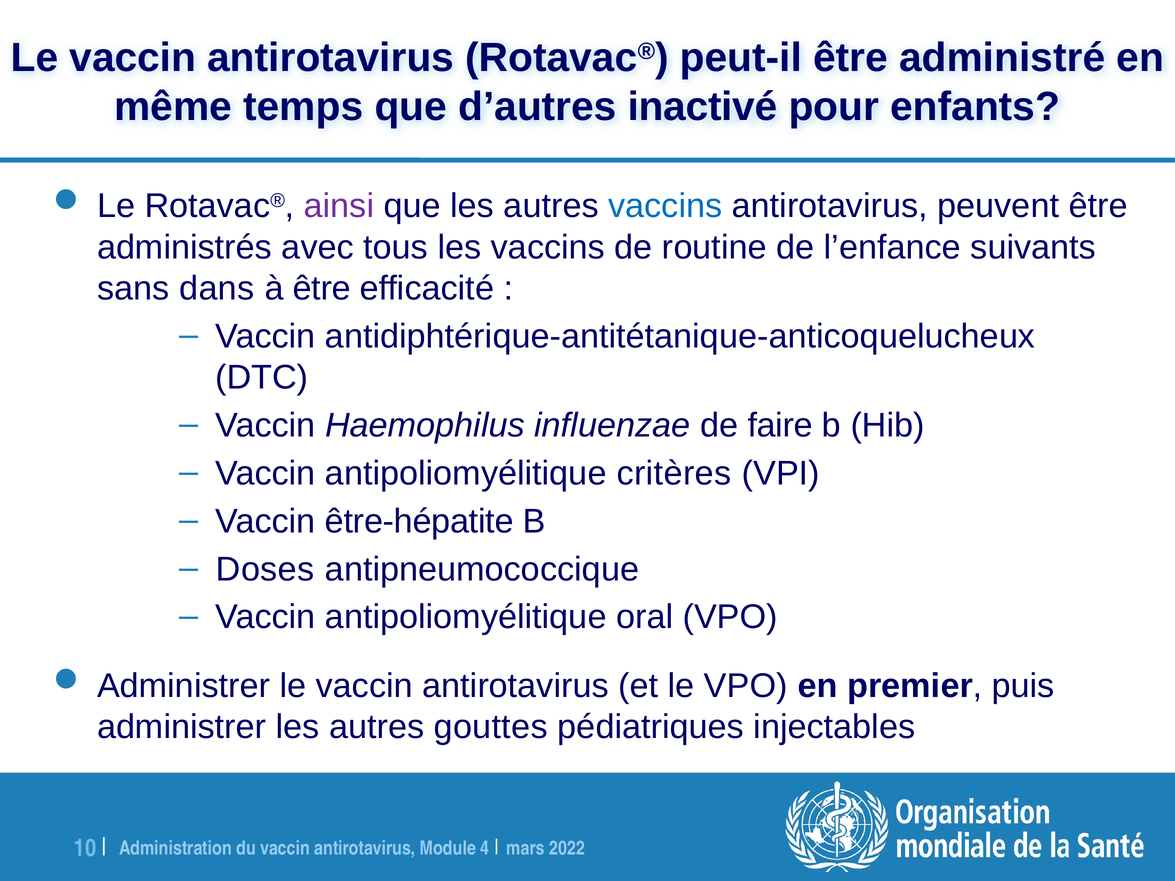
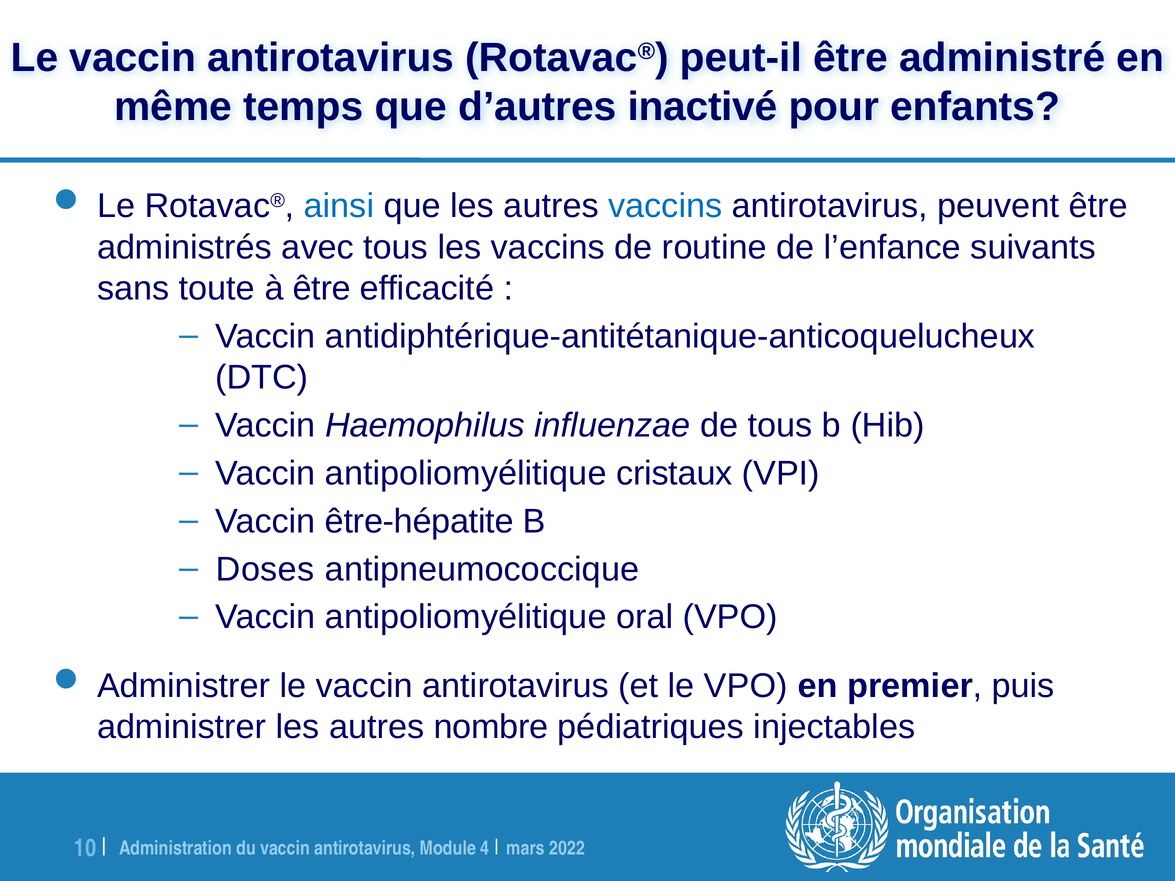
ainsi colour: purple -> blue
dans: dans -> toute
de faire: faire -> tous
critères: critères -> cristaux
gouttes: gouttes -> nombre
